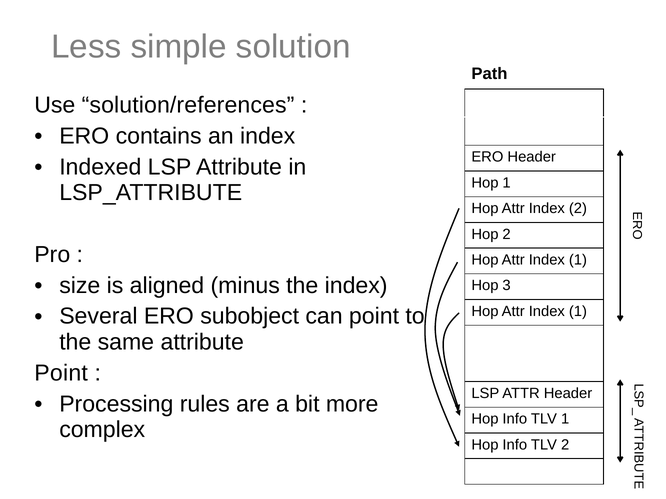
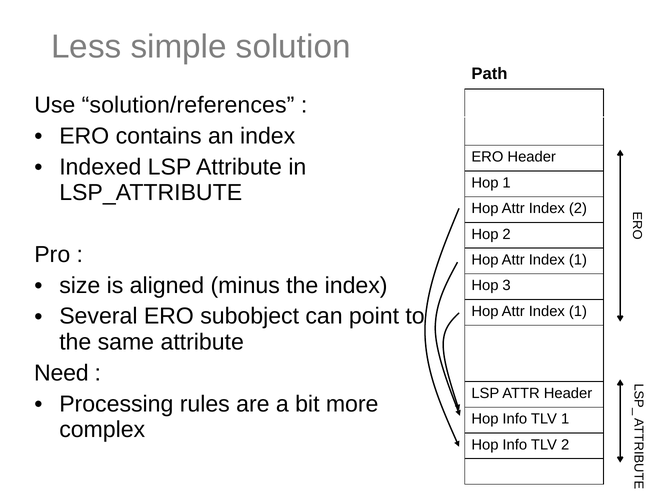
Point at (61, 373): Point -> Need
